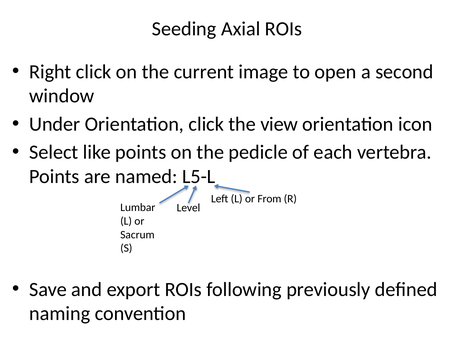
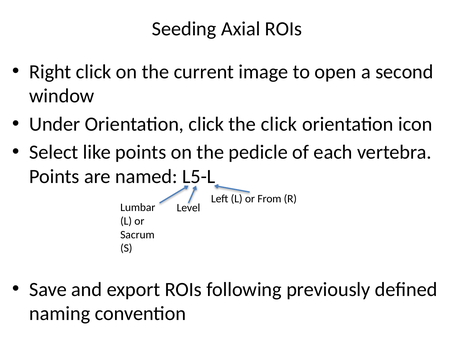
the view: view -> click
